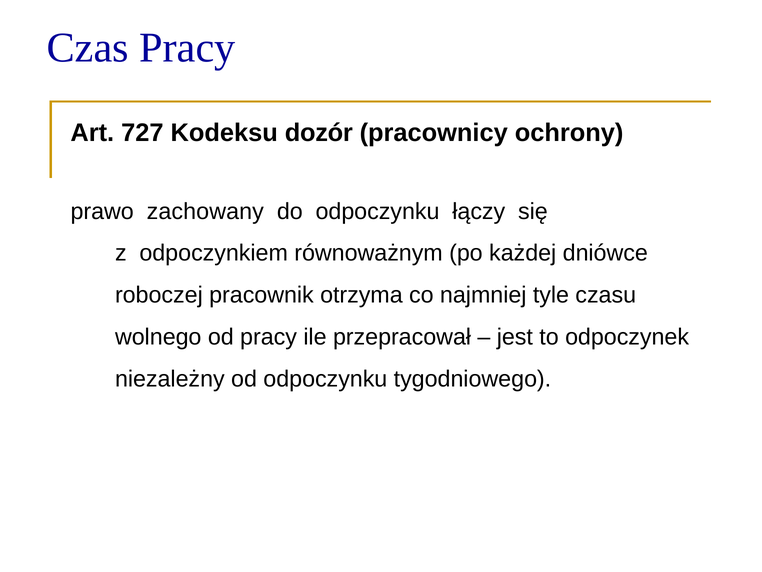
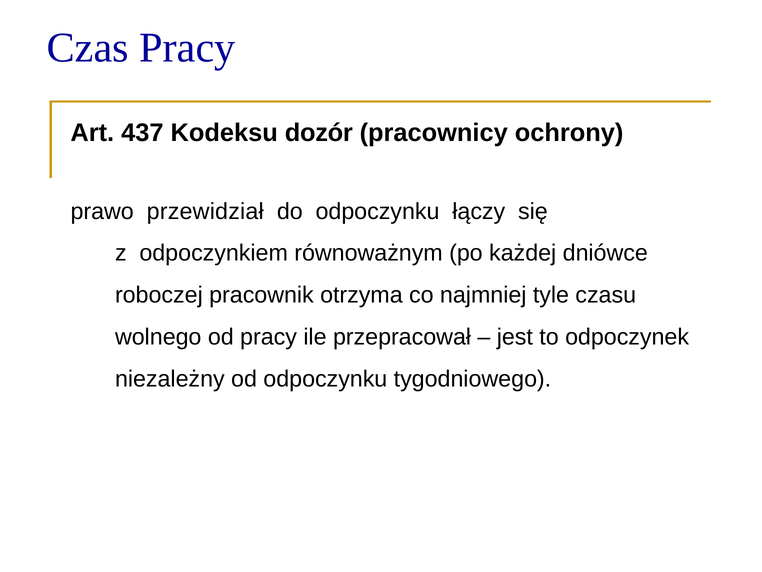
727: 727 -> 437
zachowany: zachowany -> przewidział
